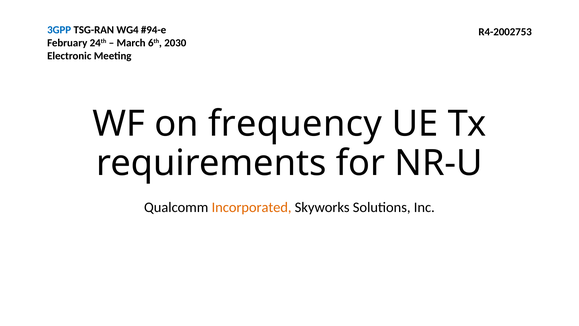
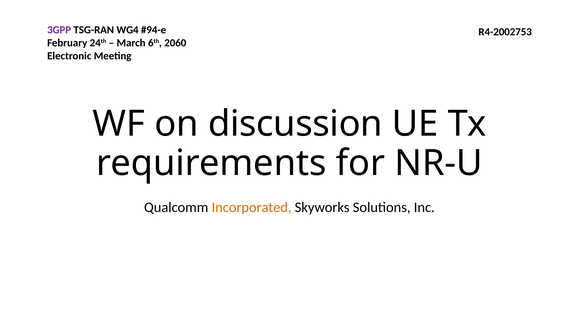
3GPP colour: blue -> purple
2030: 2030 -> 2060
frequency: frequency -> discussion
